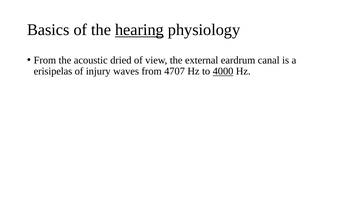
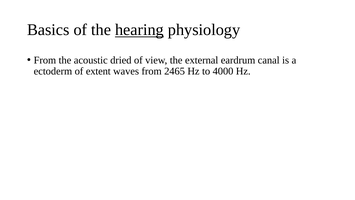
erisipelas: erisipelas -> ectoderm
injury: injury -> extent
4707: 4707 -> 2465
4000 underline: present -> none
